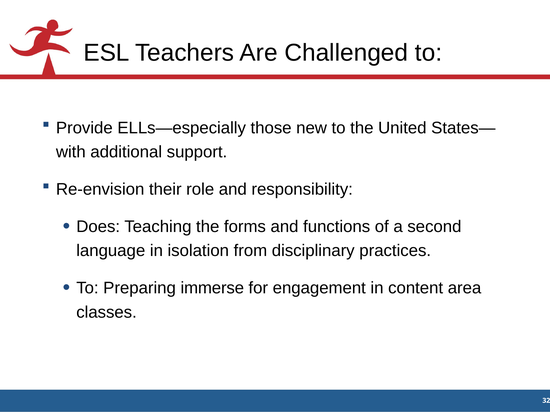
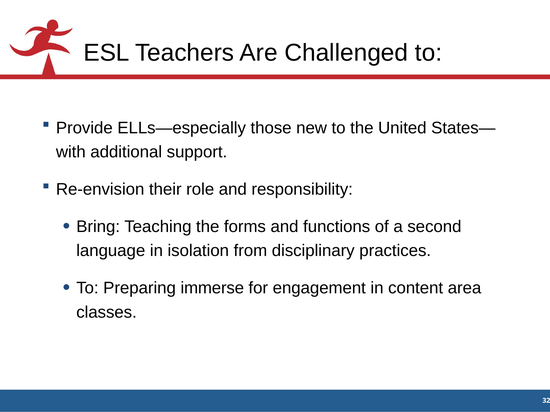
Does: Does -> Bring
